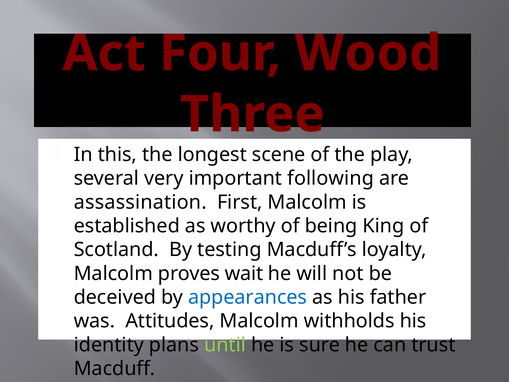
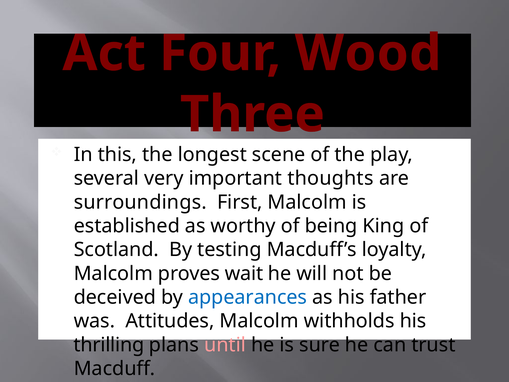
following: following -> thoughts
assassination: assassination -> surroundings
identity: identity -> thrilling
until colour: light green -> pink
